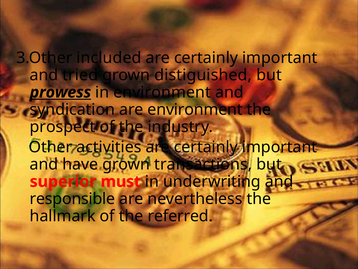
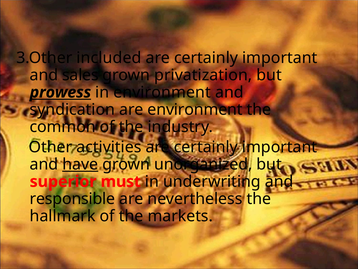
tried: tried -> sales
distiguished: distiguished -> privatization
prospect: prospect -> common
have underline: none -> present
transactions: transactions -> unorganized
referred: referred -> markets
